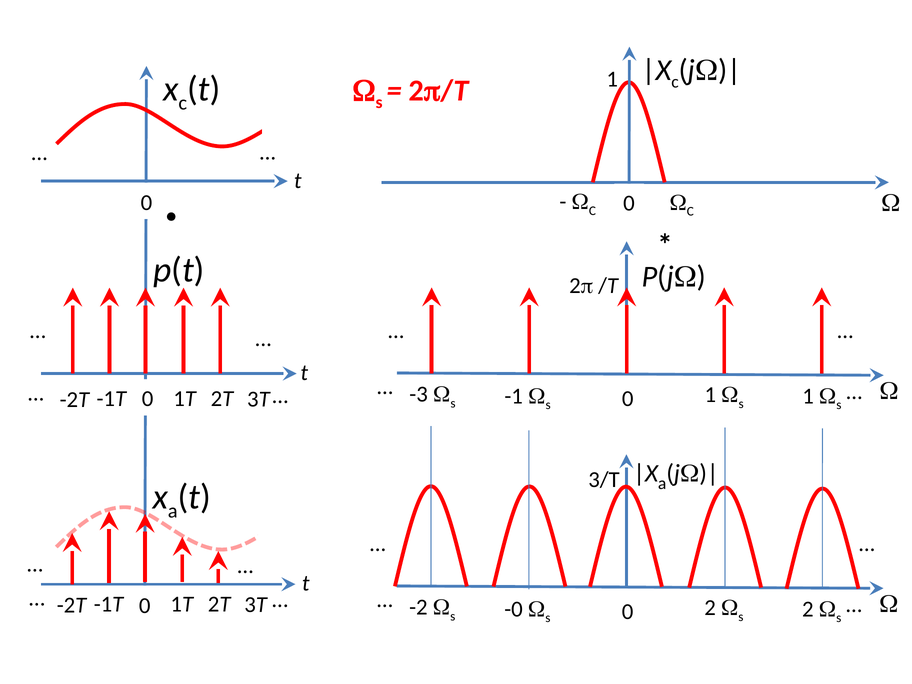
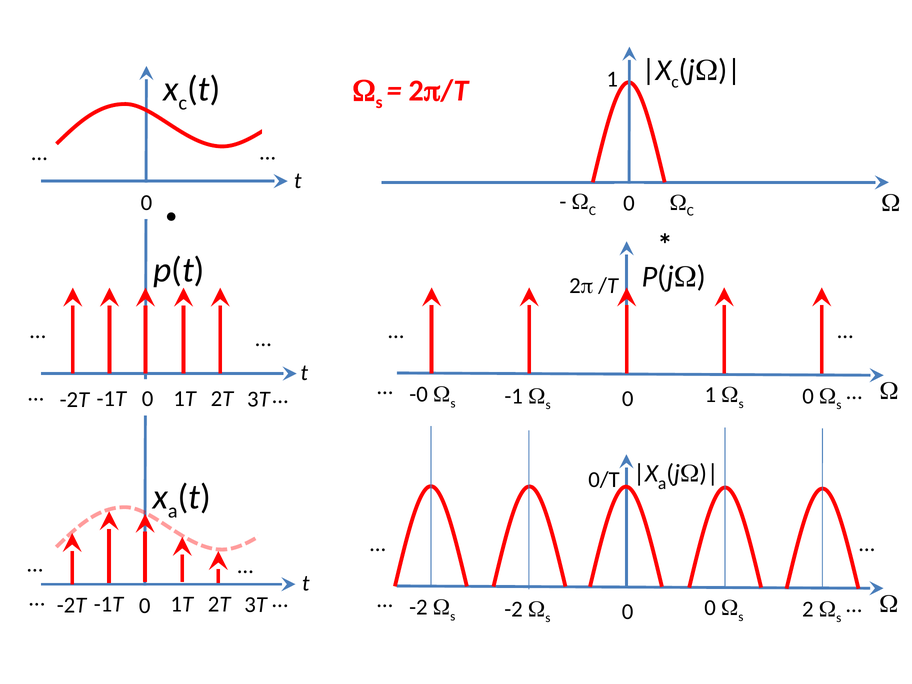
-3: -3 -> -0
1 at (808, 396): 1 -> 0
3/T: 3/T -> 0/T
-0 at (513, 609): -0 -> -2
0 2: 2 -> 0
